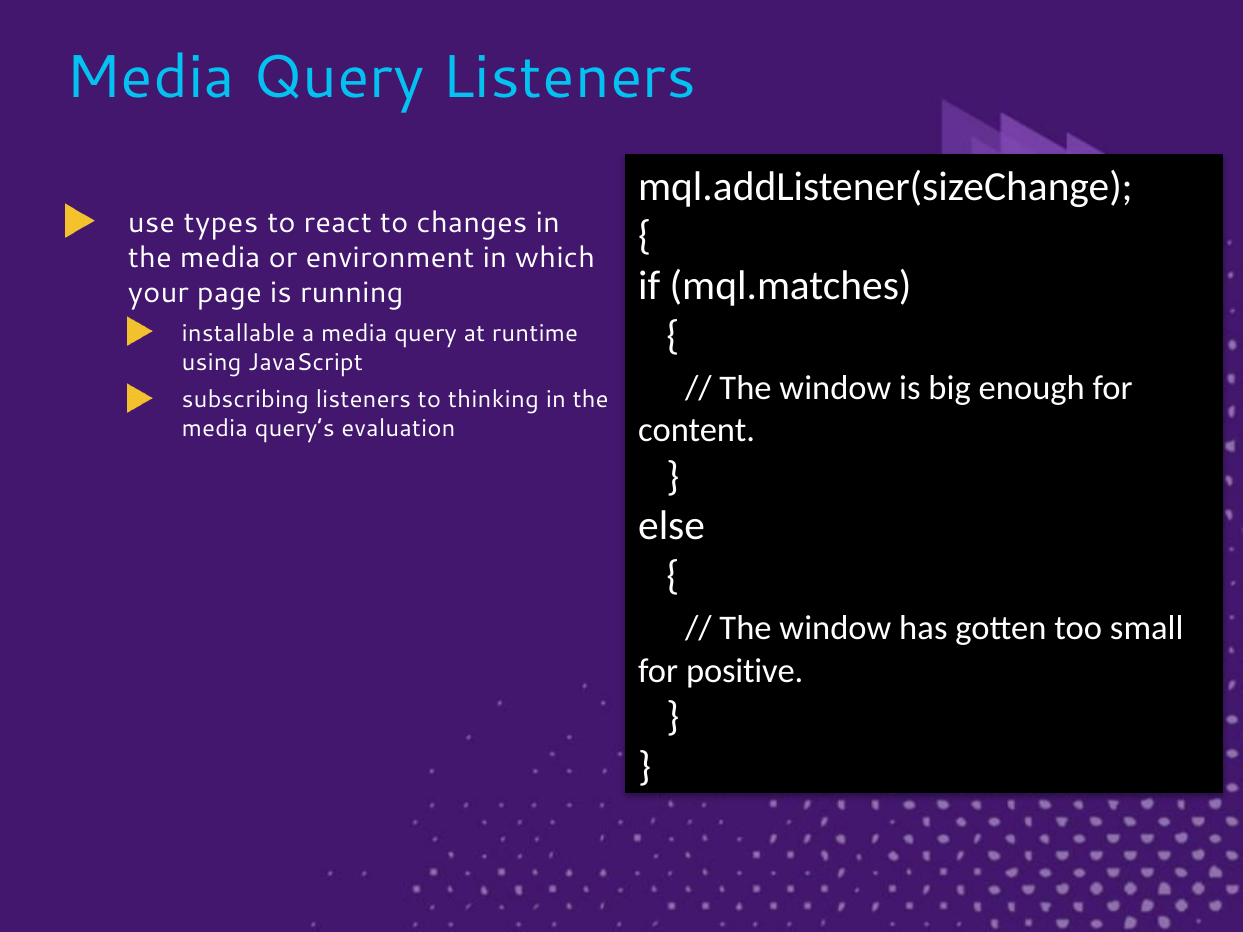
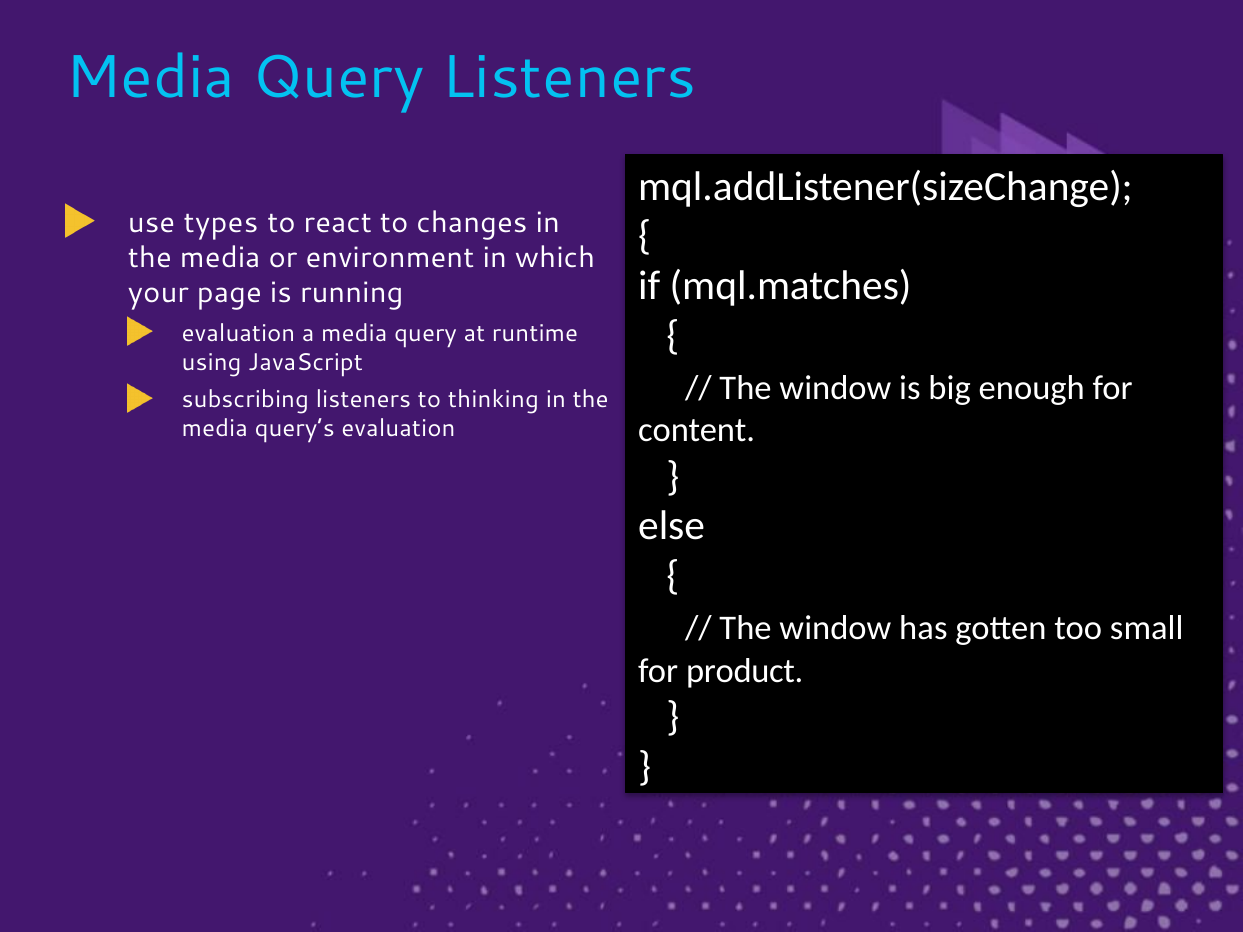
installable at (238, 333): installable -> evaluation
positive: positive -> product
